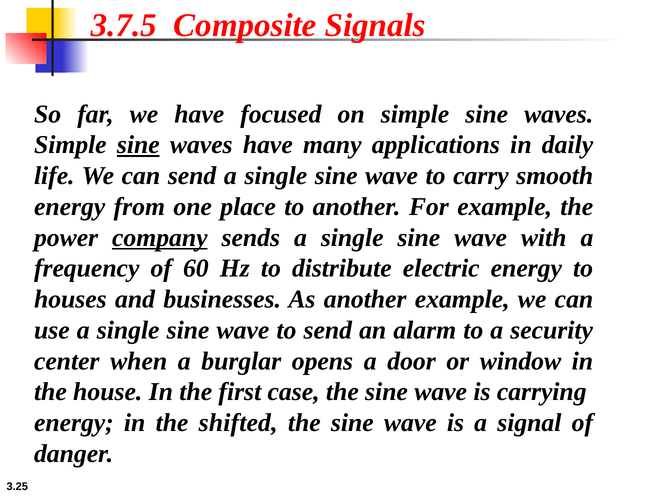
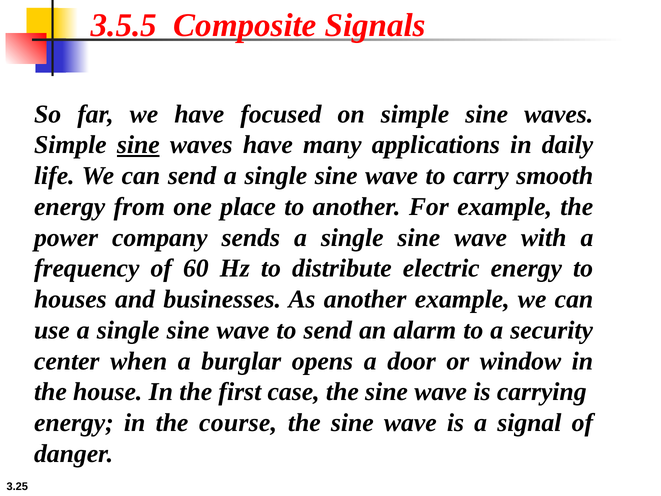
3.7.5: 3.7.5 -> 3.5.5
company underline: present -> none
shifted: shifted -> course
